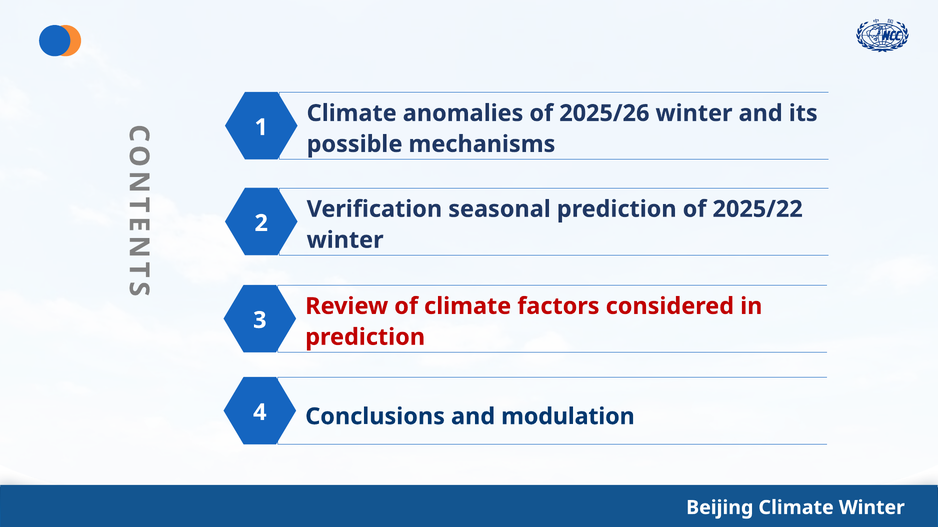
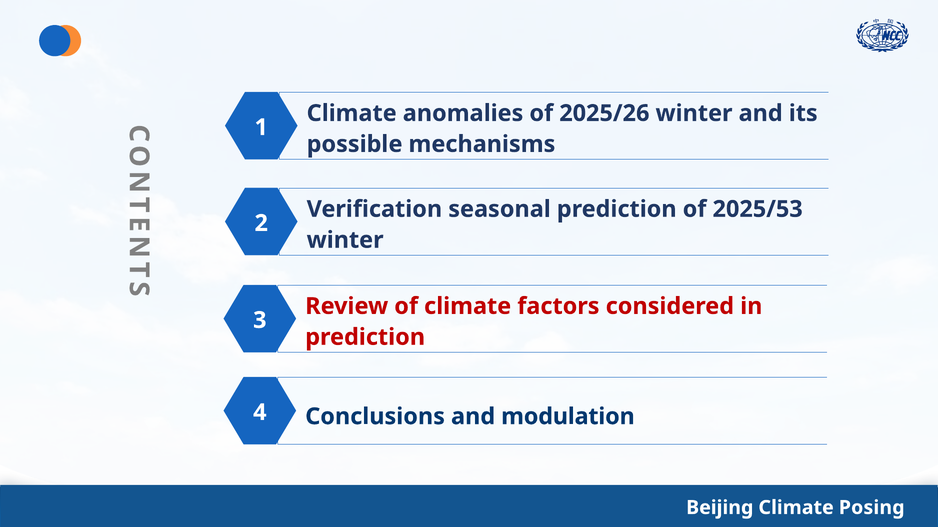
2025/22: 2025/22 -> 2025/53
Climate Winter: Winter -> Posing
